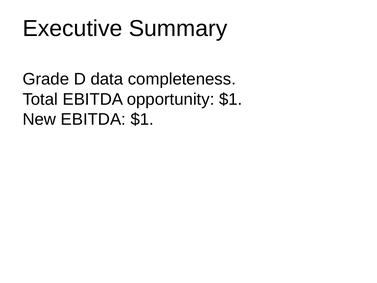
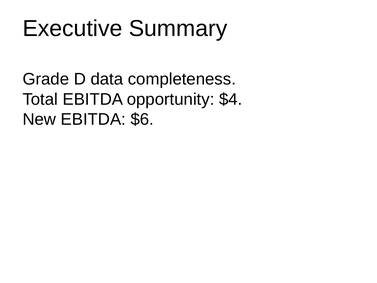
opportunity $1: $1 -> $4
EBITDA $1: $1 -> $6
